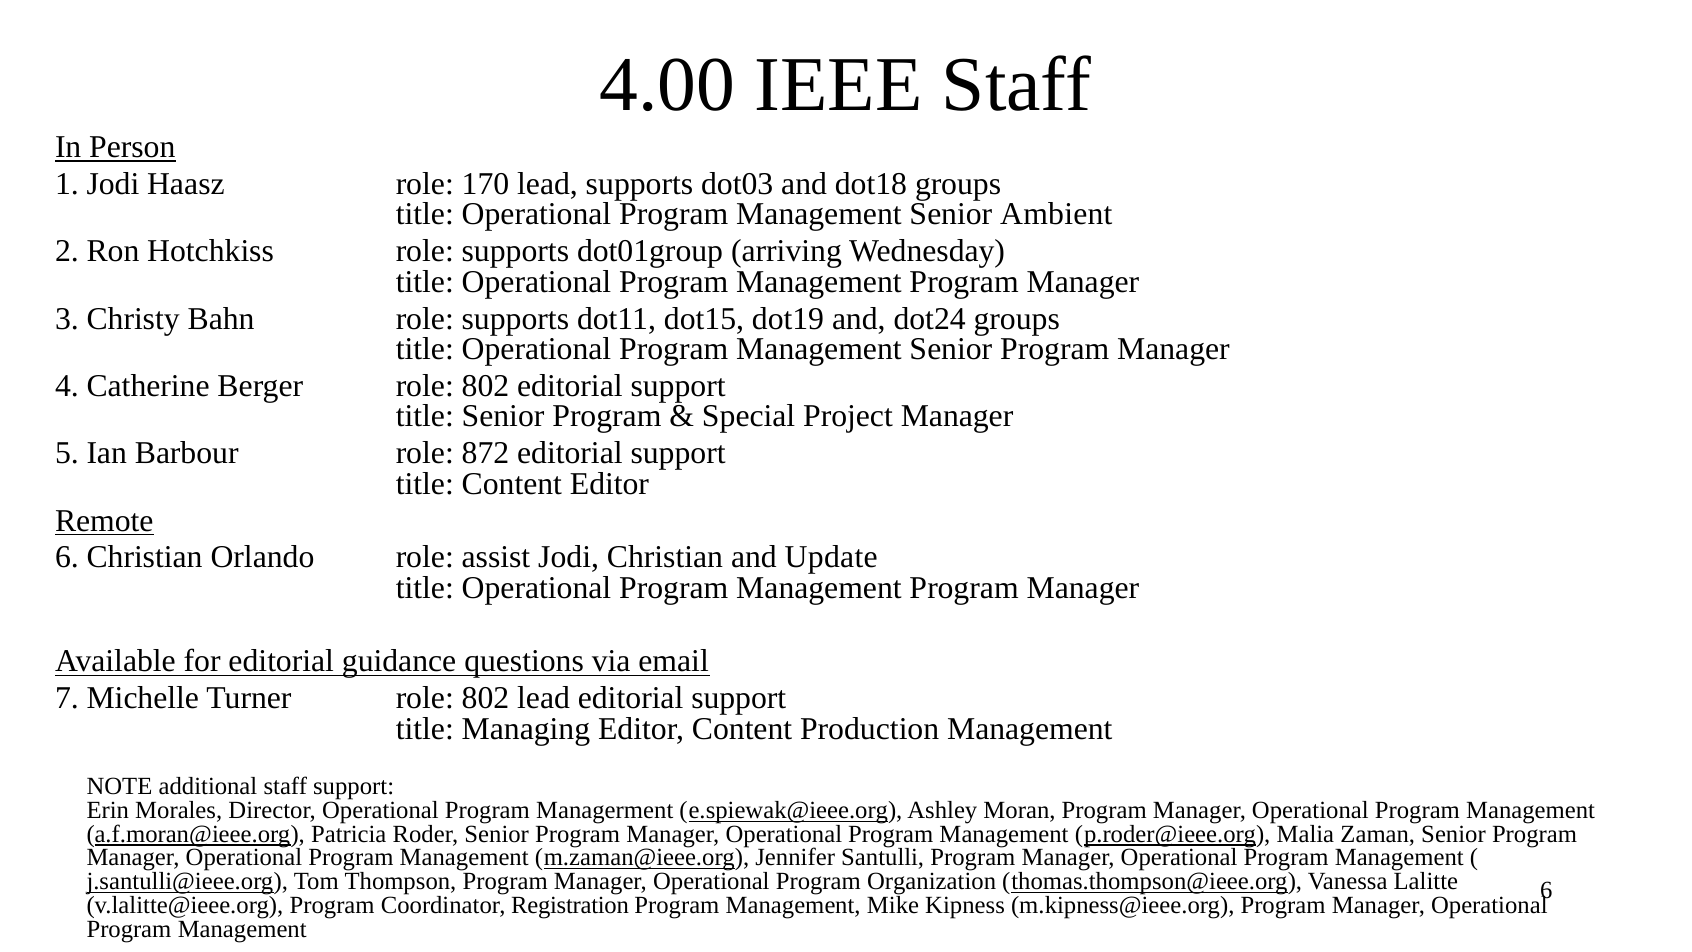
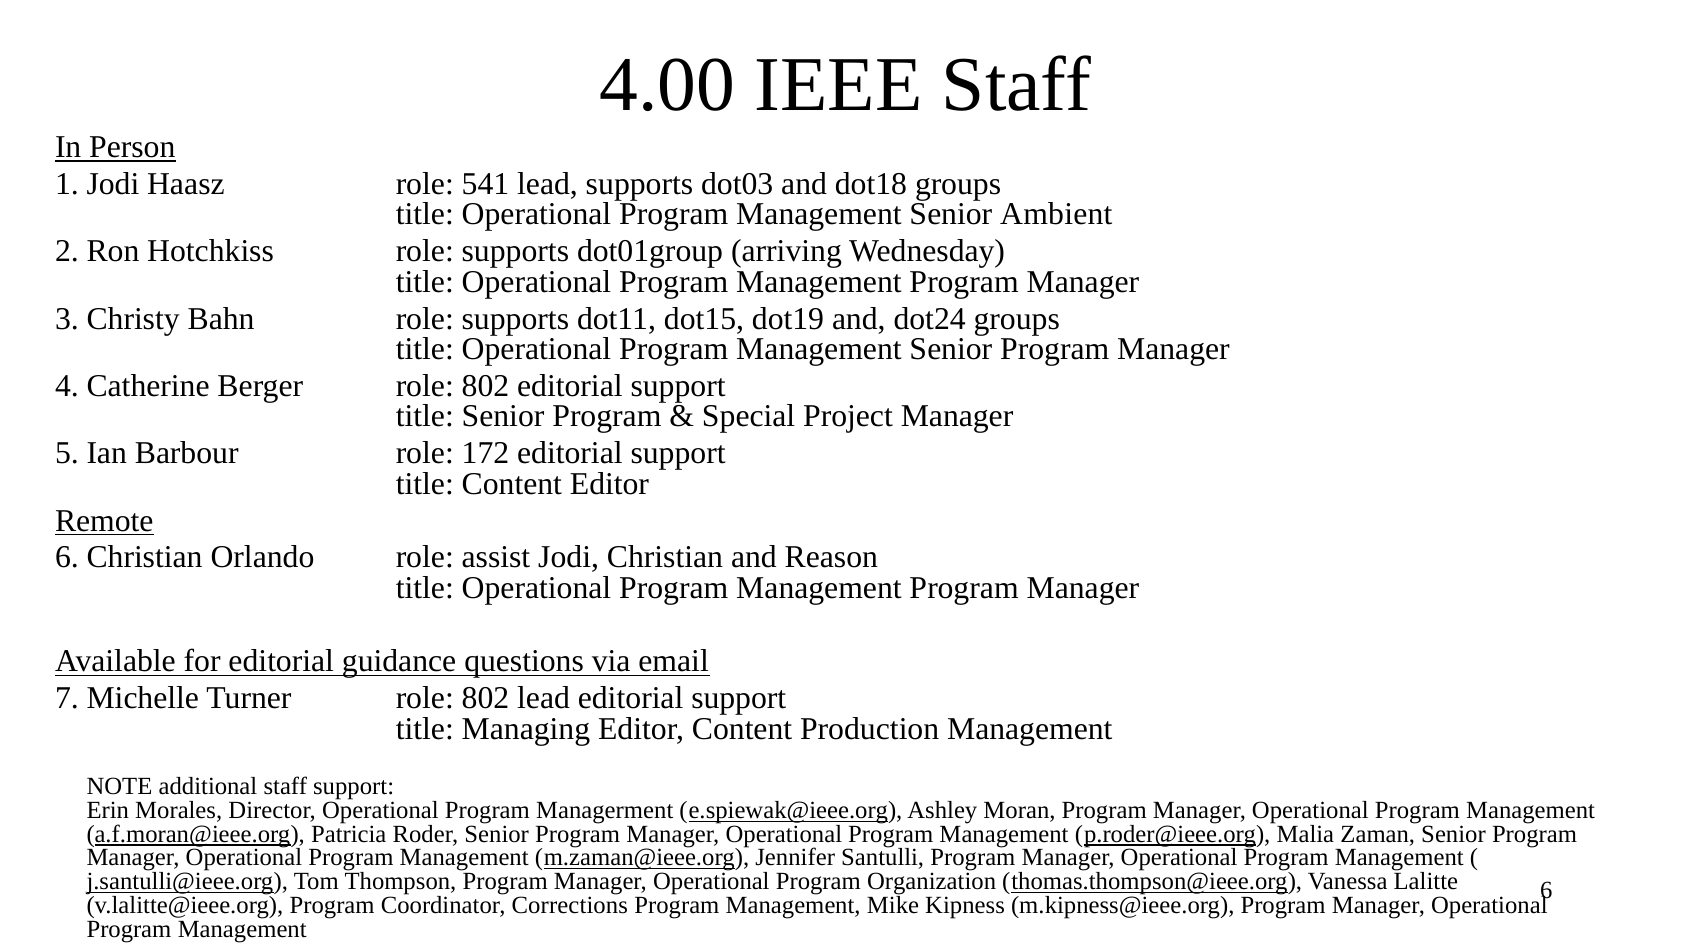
170: 170 -> 541
872: 872 -> 172
Update: Update -> Reason
Registration: Registration -> Corrections
